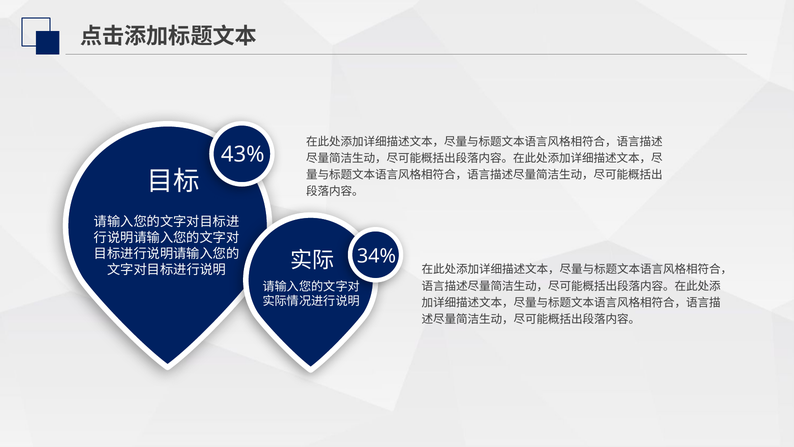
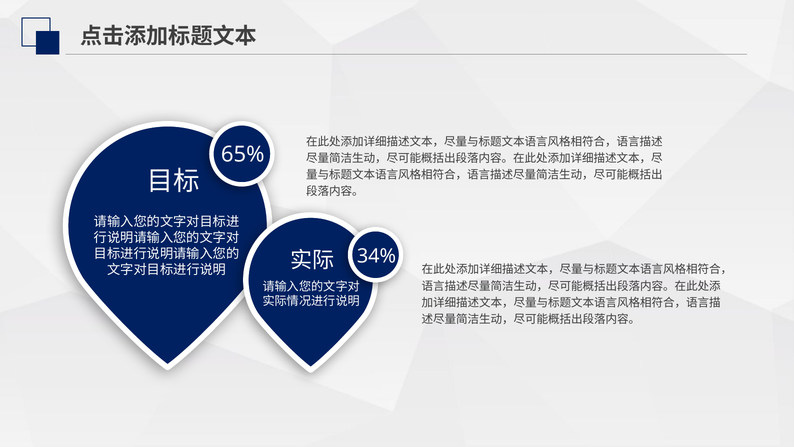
43%: 43% -> 65%
